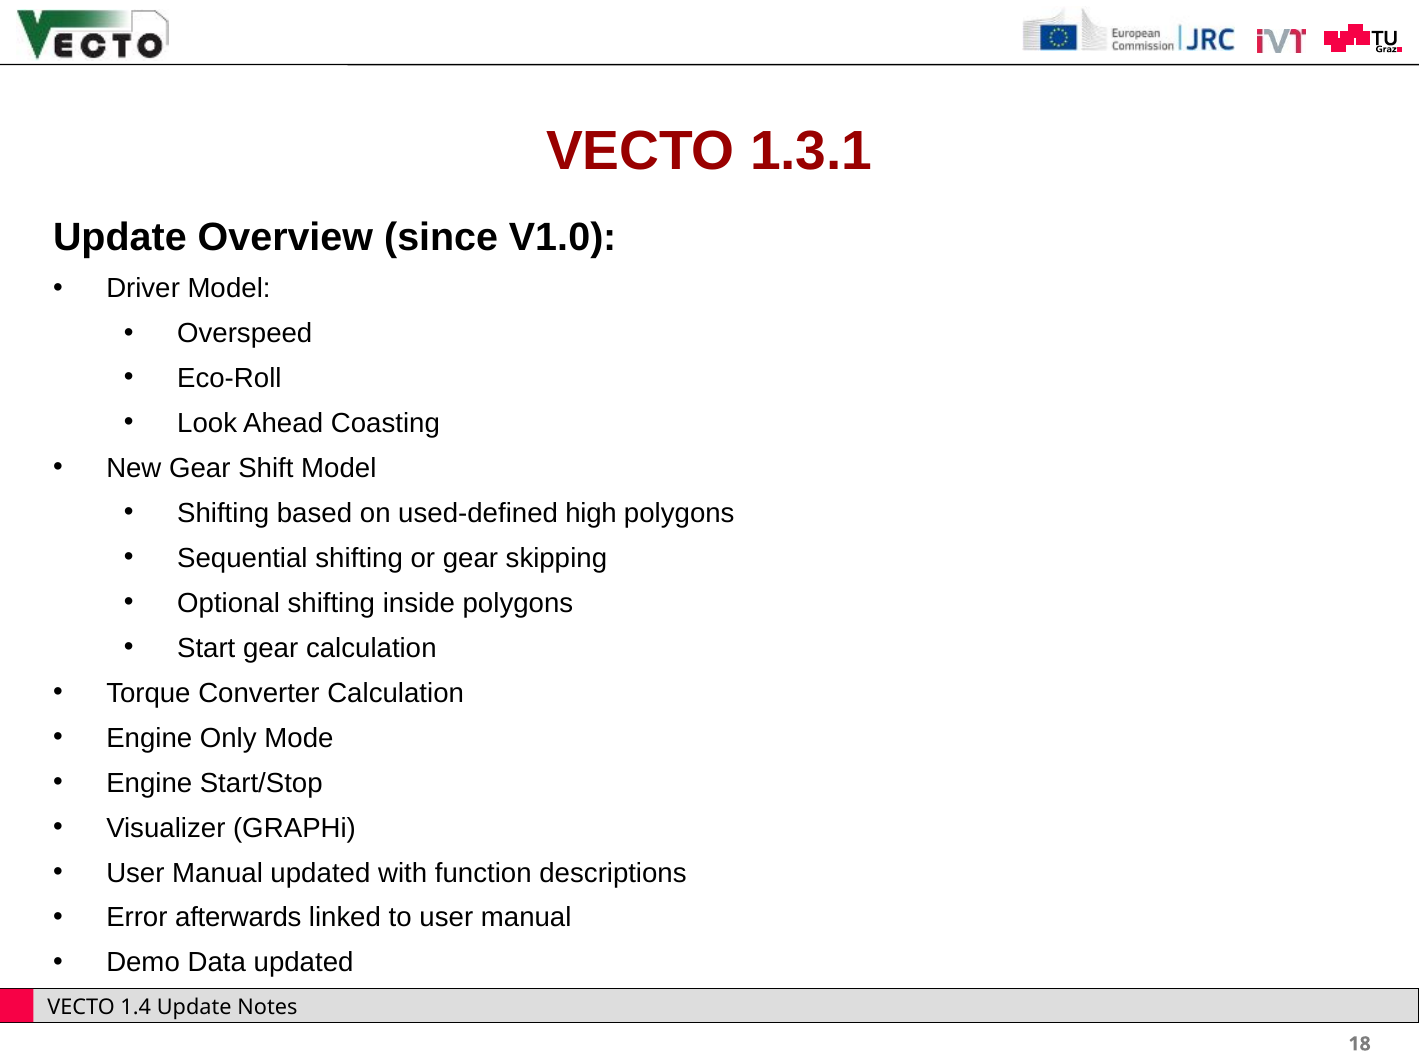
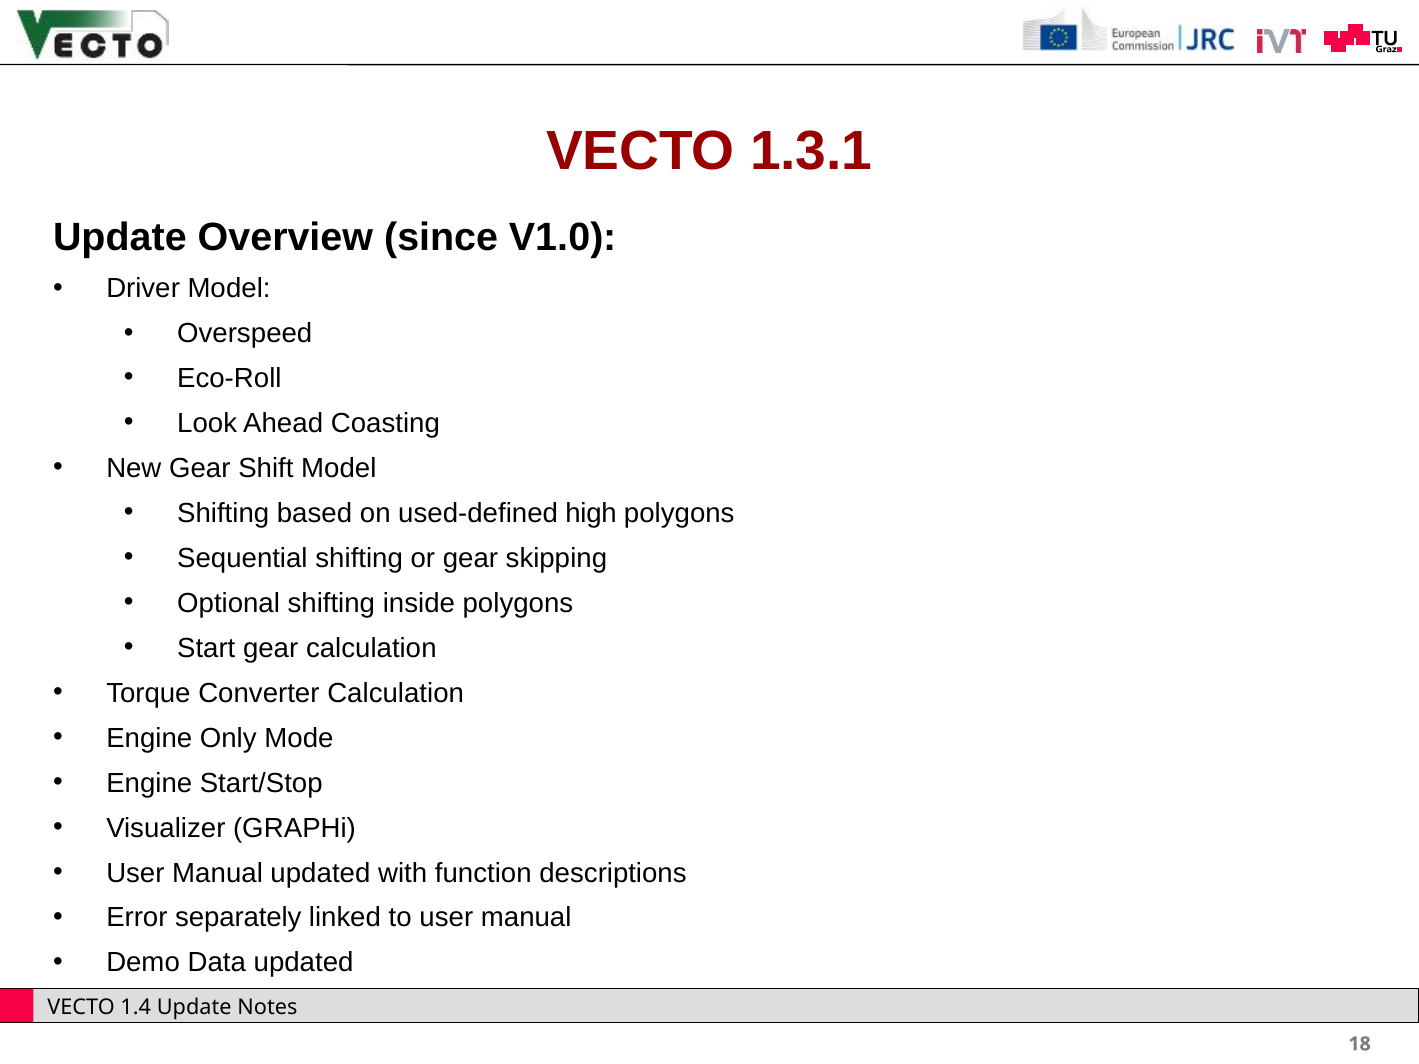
afterwards: afterwards -> separately
